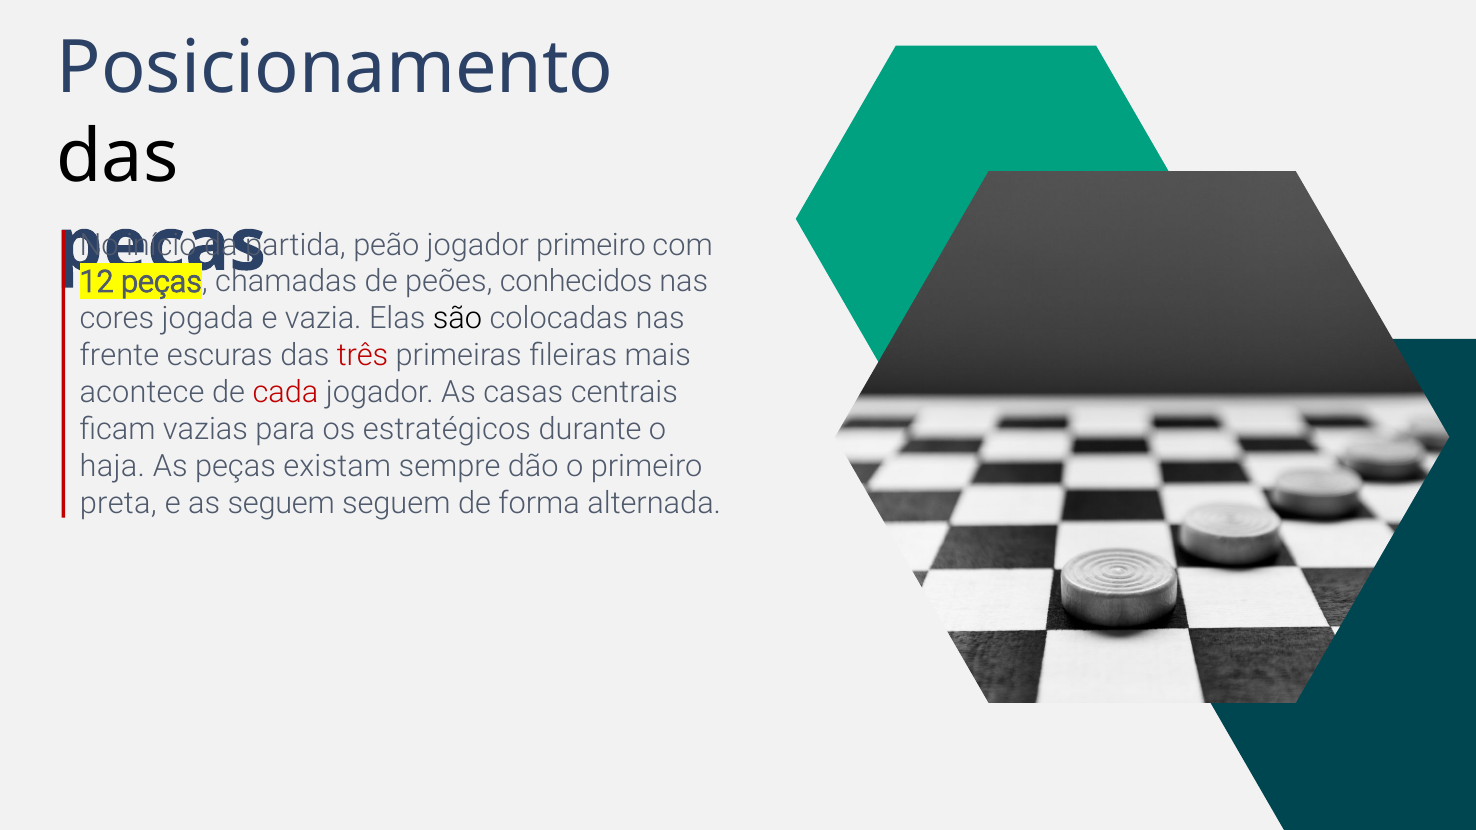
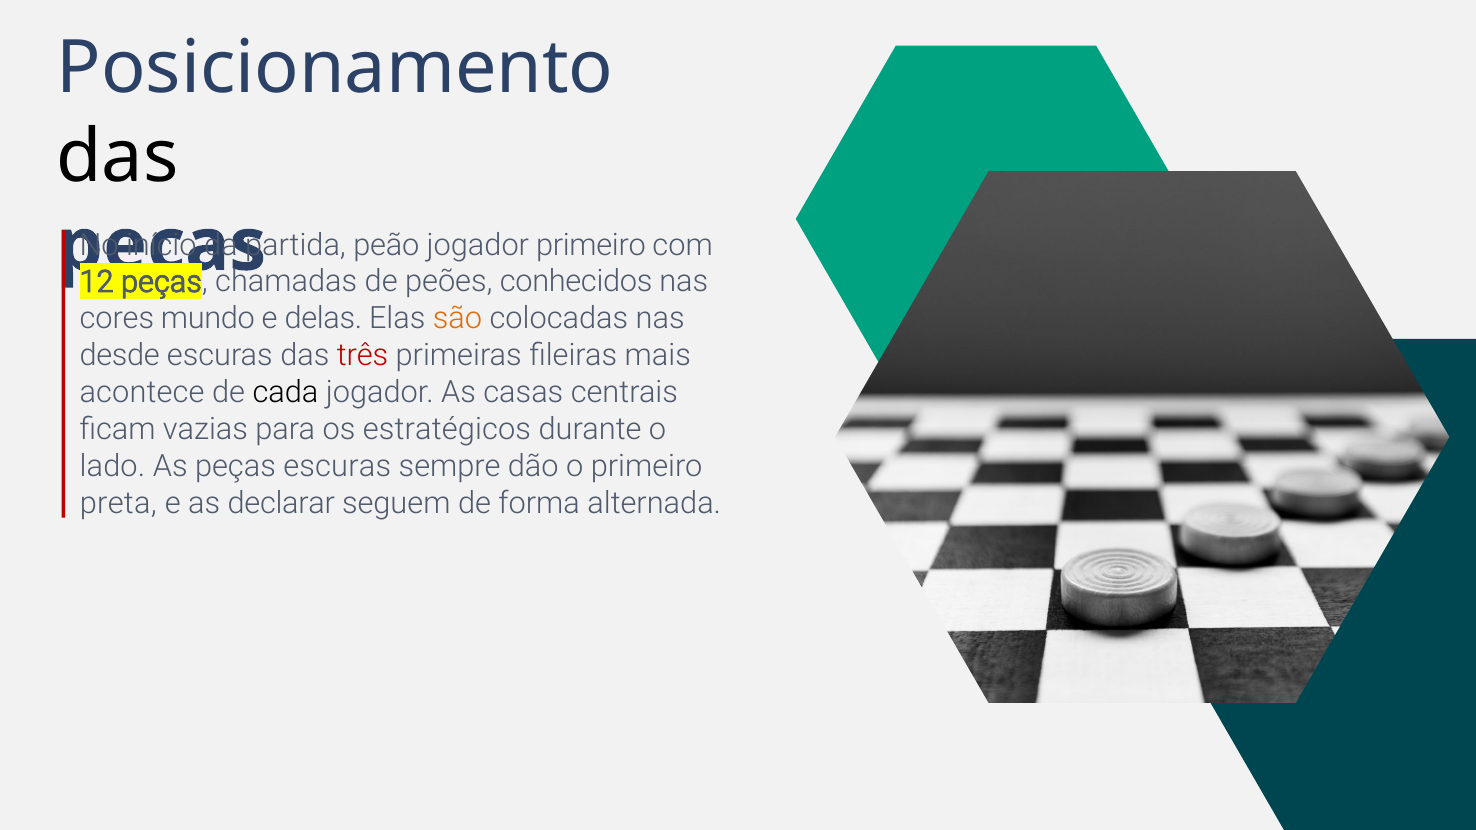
jogada: jogada -> mundo
vazia: vazia -> delas
são colour: black -> orange
frente: frente -> desde
cada colour: red -> black
haja: haja -> lado
peças existam: existam -> escuras
as seguem: seguem -> declarar
